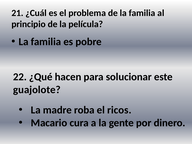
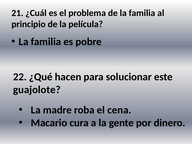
ricos: ricos -> cena
